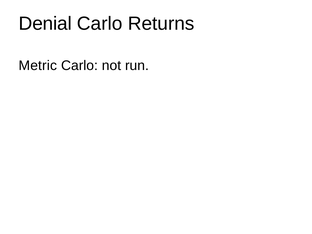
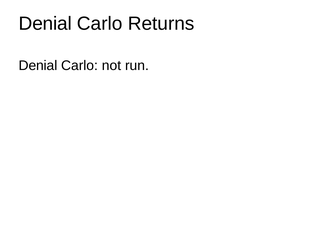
Metric at (38, 65): Metric -> Denial
